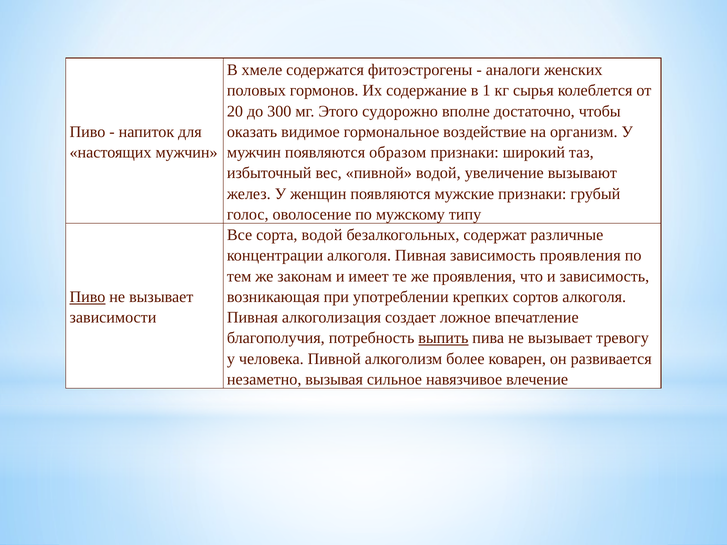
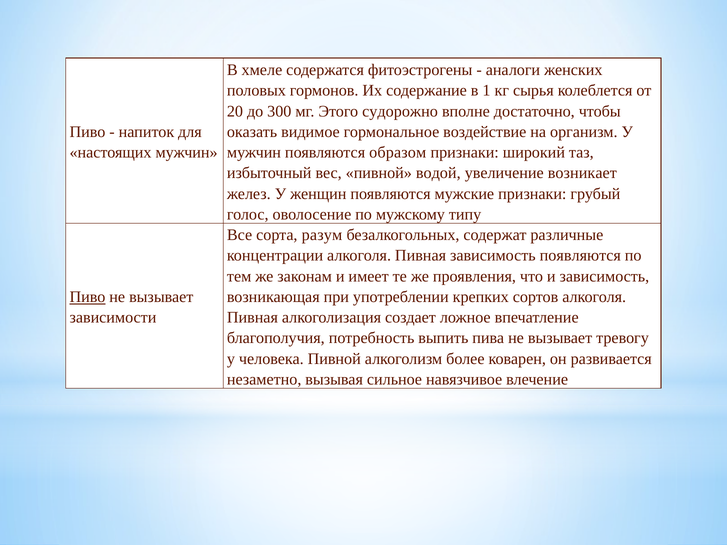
вызывают: вызывают -> возникает
сорта водой: водой -> разум
зависимость проявления: проявления -> появляются
выпить underline: present -> none
